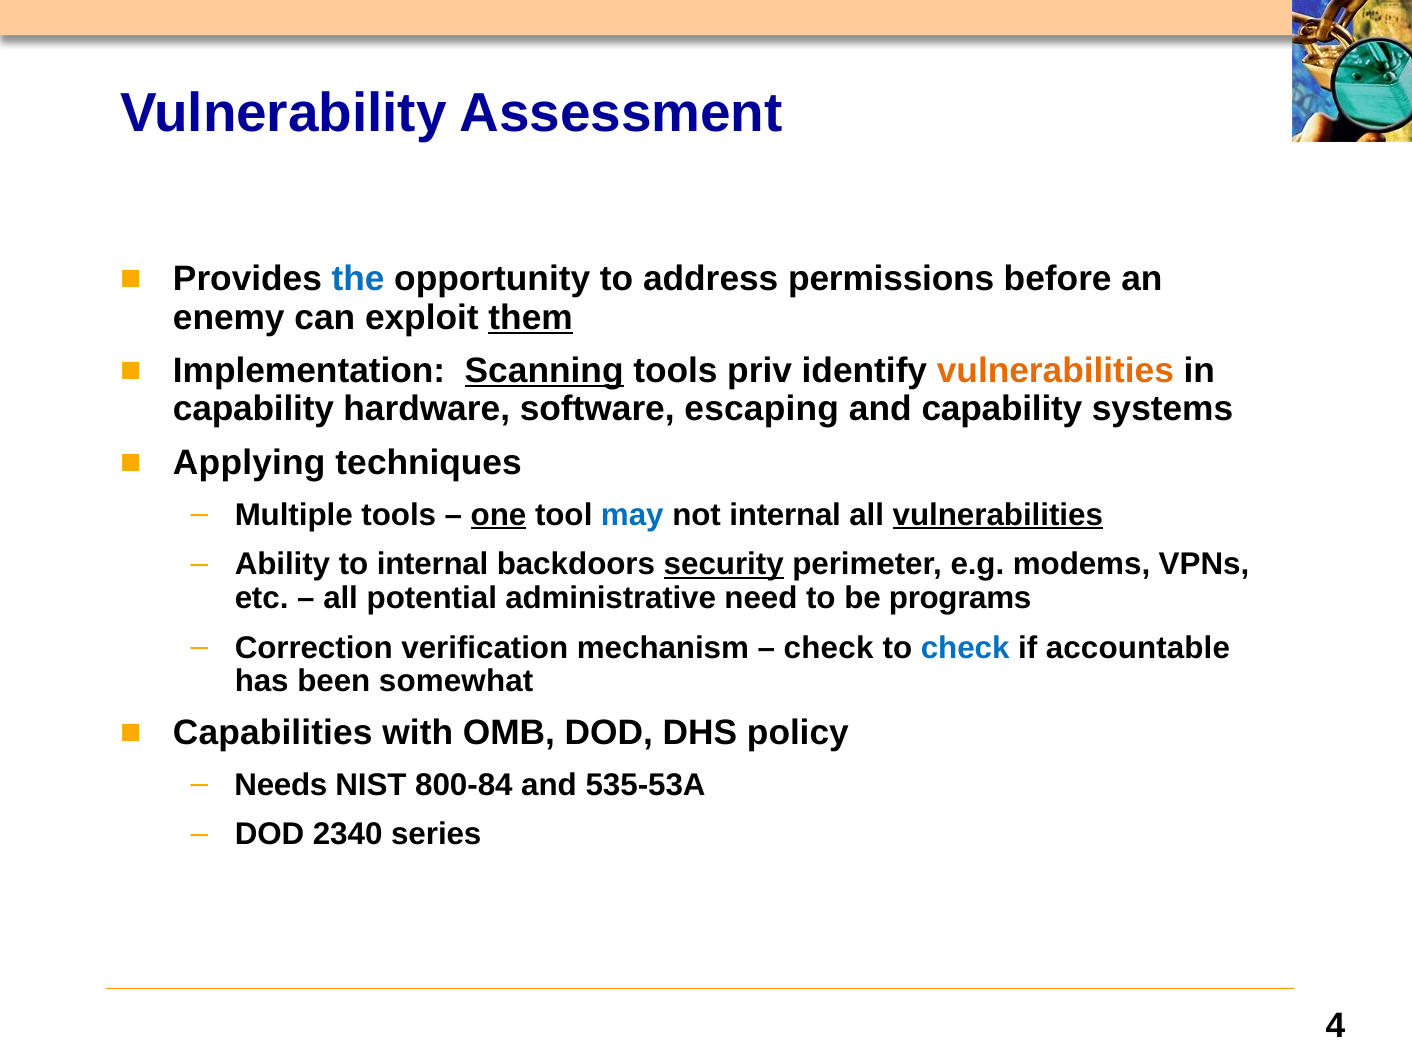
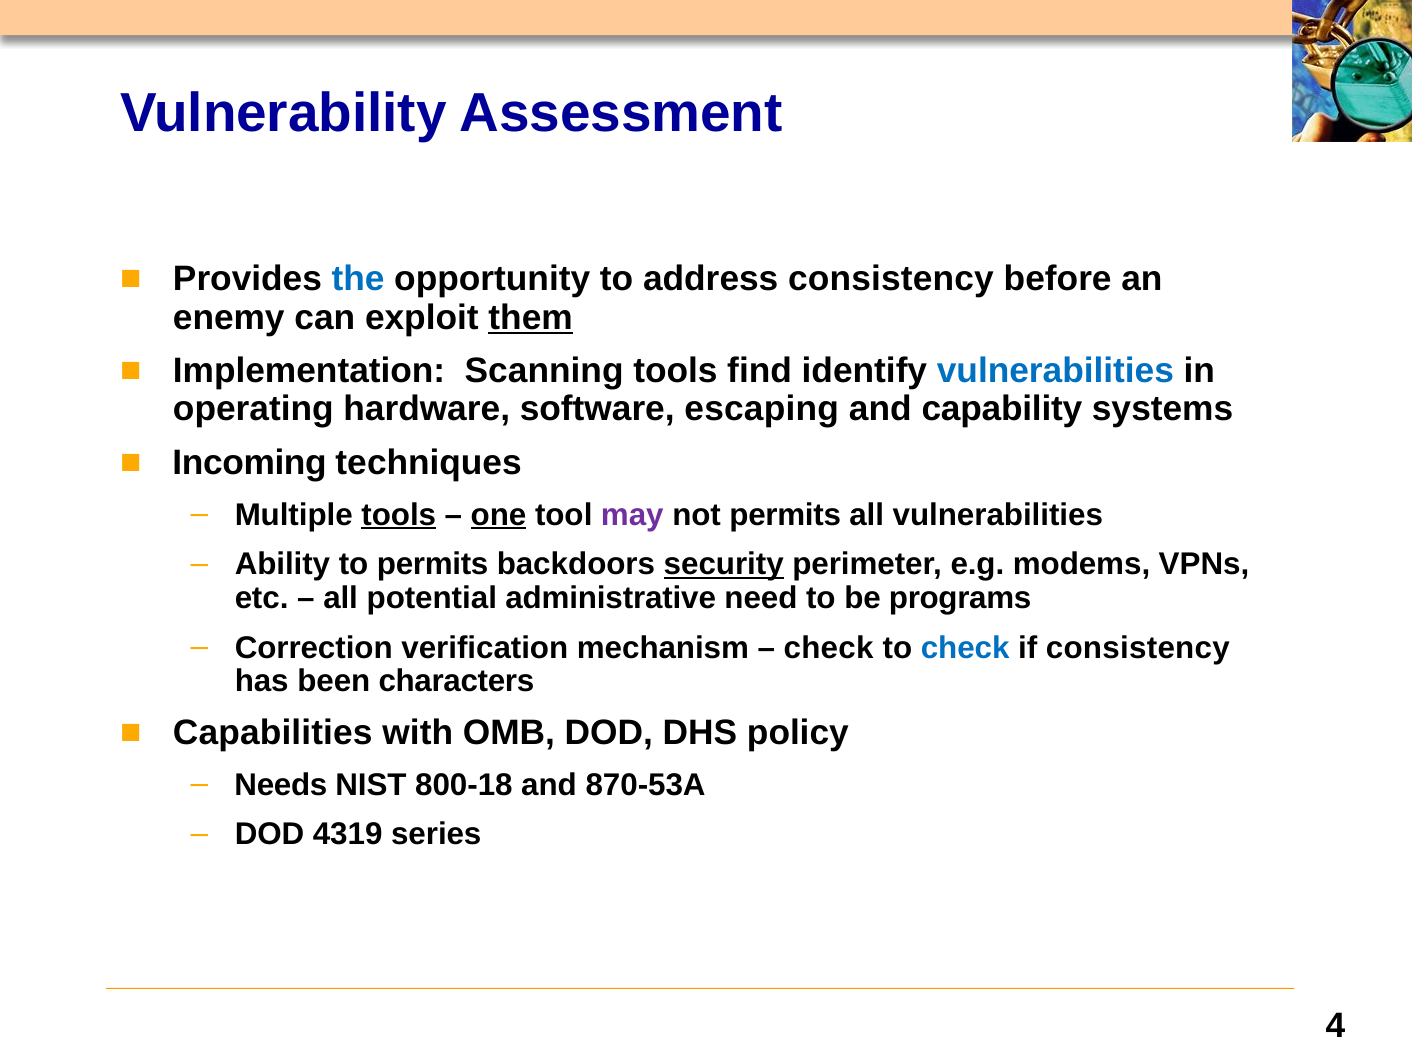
address permissions: permissions -> consistency
Scanning underline: present -> none
priv: priv -> find
vulnerabilities at (1055, 371) colour: orange -> blue
capability at (253, 409): capability -> operating
Applying: Applying -> Incoming
tools at (399, 515) underline: none -> present
may colour: blue -> purple
not internal: internal -> permits
vulnerabilities at (998, 515) underline: present -> none
to internal: internal -> permits
if accountable: accountable -> consistency
somewhat: somewhat -> characters
800-84: 800-84 -> 800-18
535-53A: 535-53A -> 870-53A
2340: 2340 -> 4319
